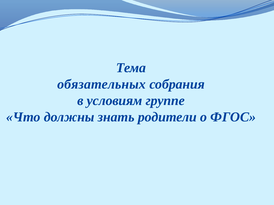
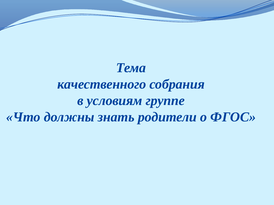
обязательных: обязательных -> качественного
